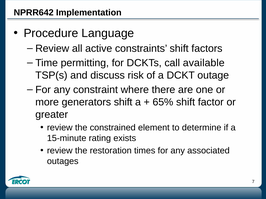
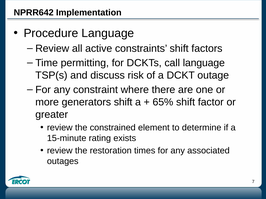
call available: available -> language
